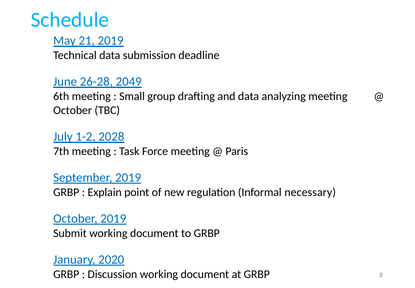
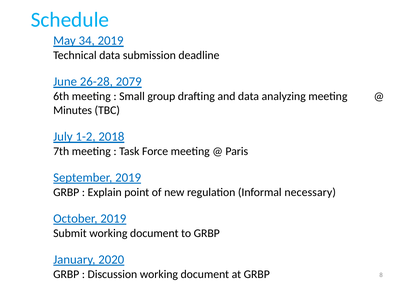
21: 21 -> 34
2049: 2049 -> 2079
October at (73, 110): October -> Minutes
2028: 2028 -> 2018
